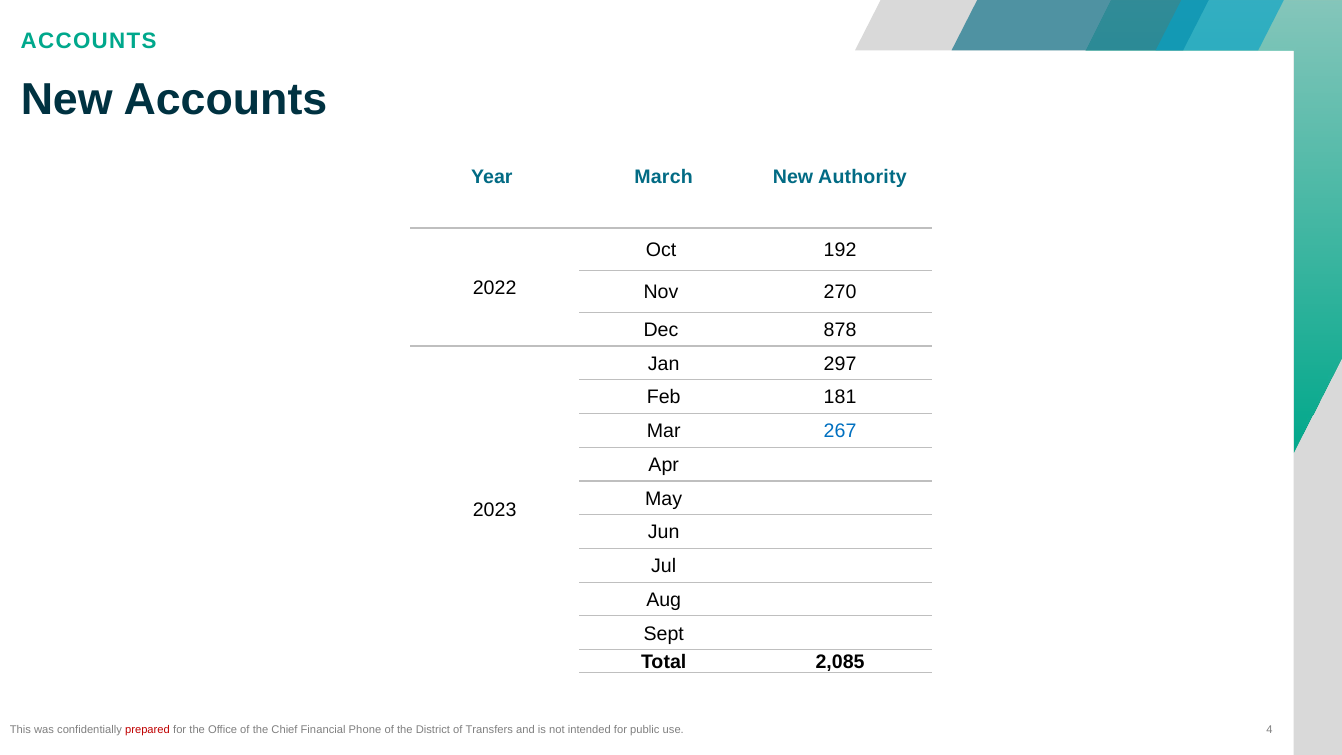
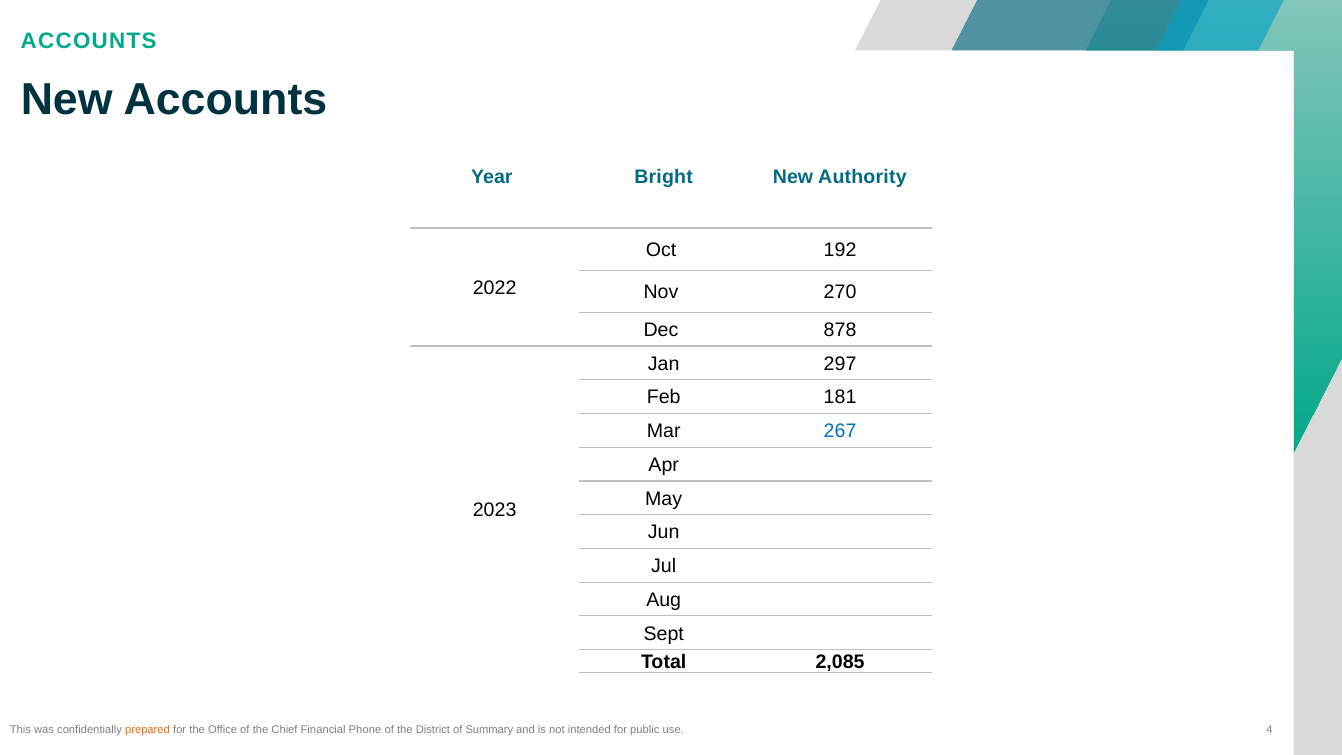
March: March -> Bright
prepared colour: red -> orange
Transfers: Transfers -> Summary
